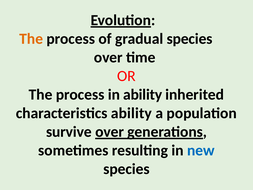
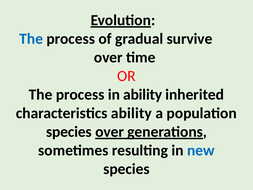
The at (31, 39) colour: orange -> blue
gradual species: species -> survive
survive at (69, 132): survive -> species
